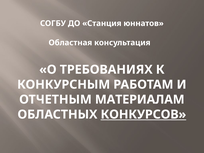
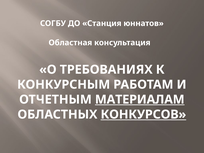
МАТЕРИАЛАМ underline: none -> present
